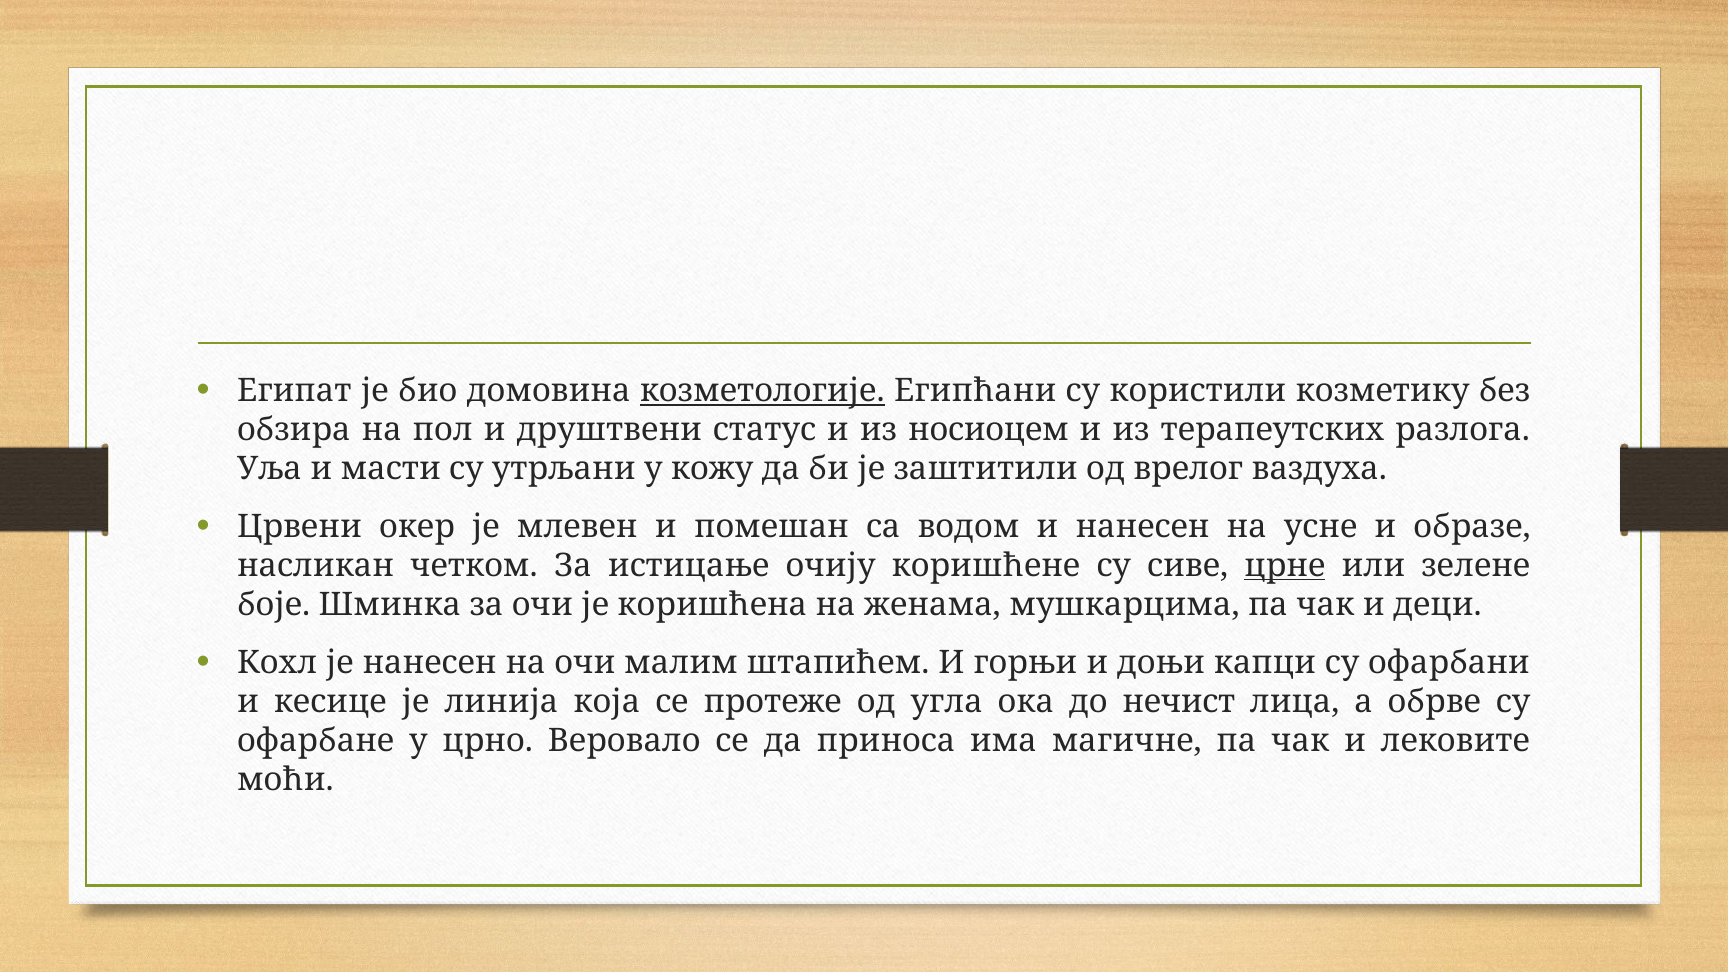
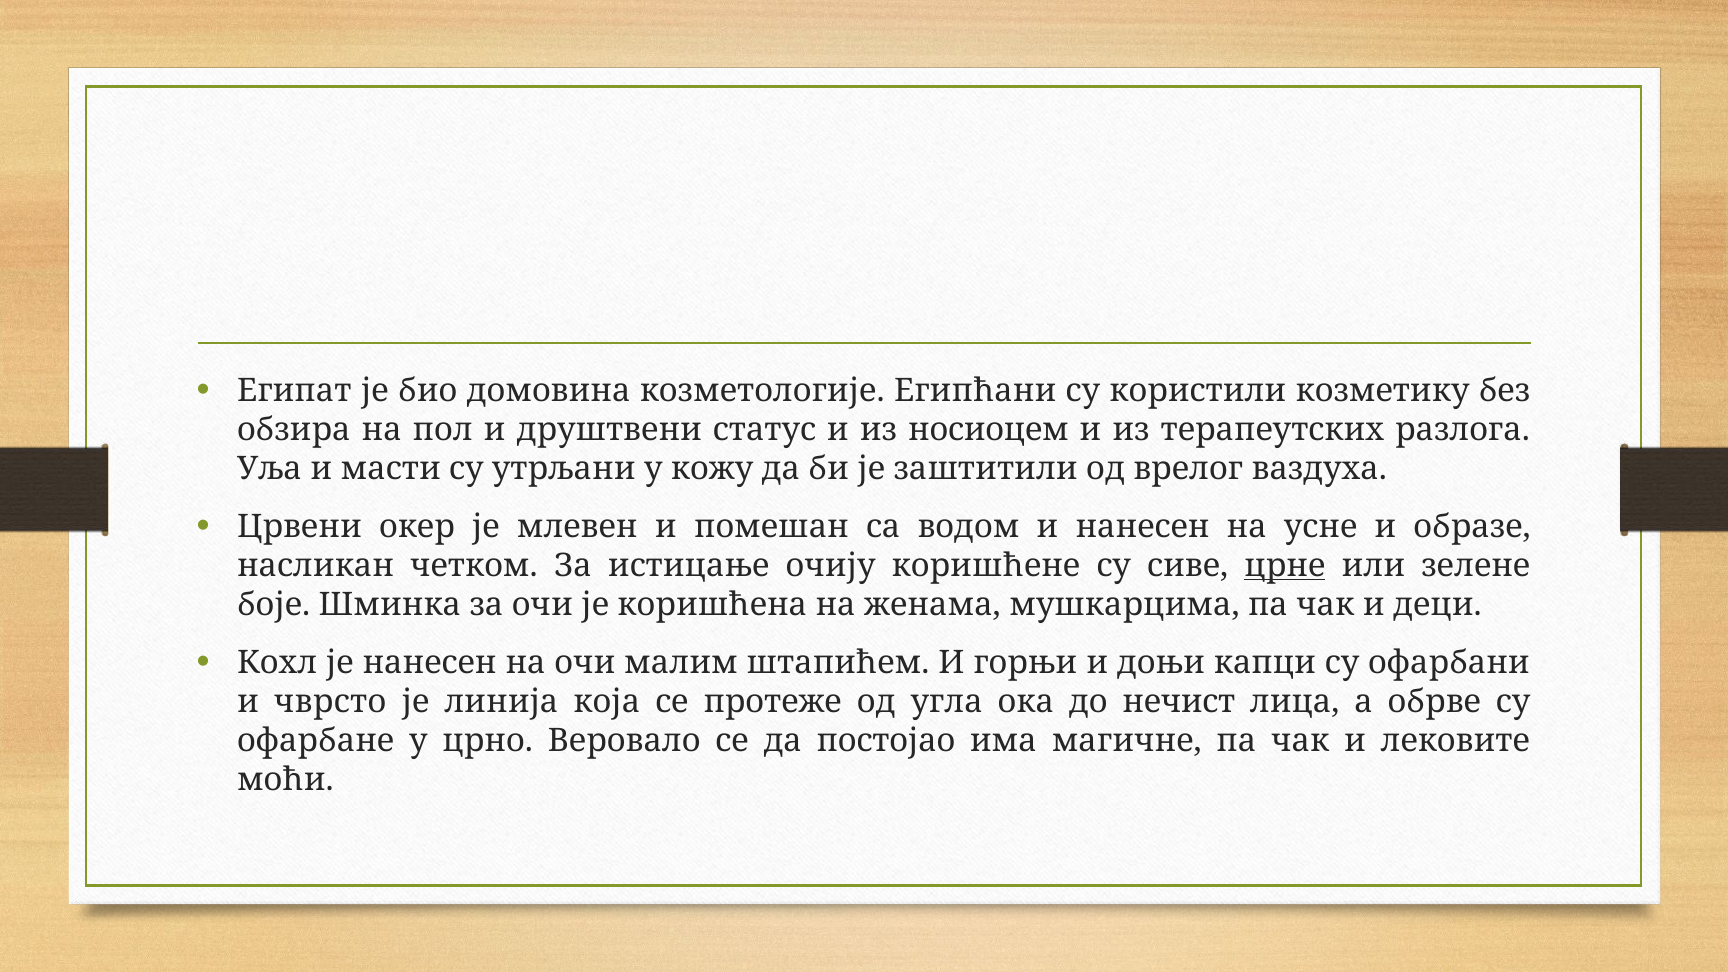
козметологије underline: present -> none
кесице: кесице -> чврсто
приноса: приноса -> постојао
